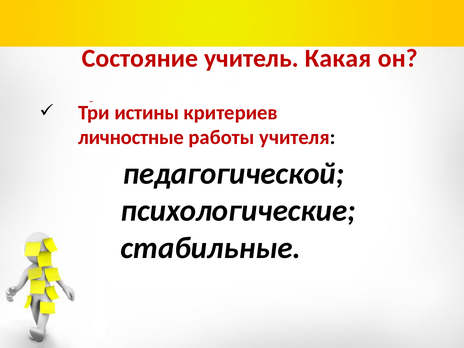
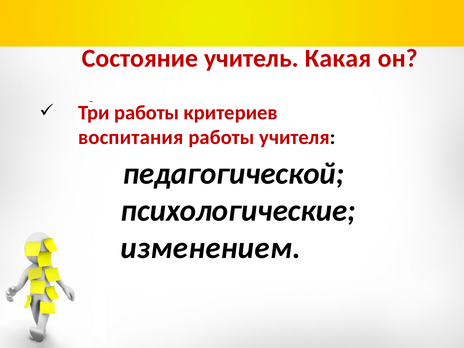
Три истины: истины -> работы
личностные: личностные -> воспитания
стабильные: стабильные -> изменением
